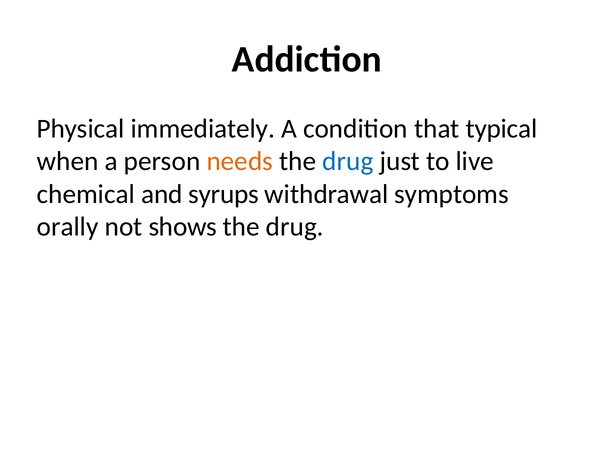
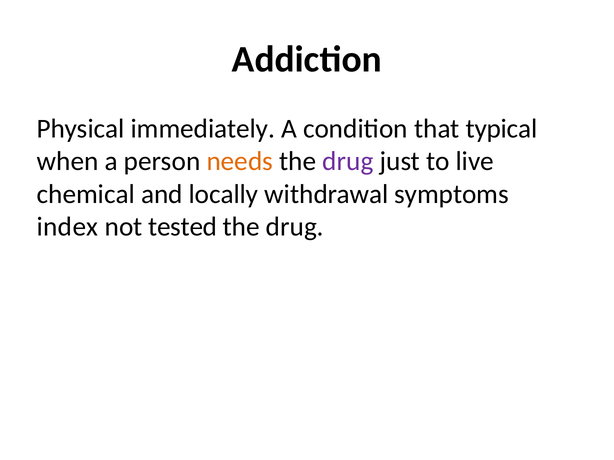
drug at (348, 162) colour: blue -> purple
syrups: syrups -> locally
orally: orally -> index
shows: shows -> tested
